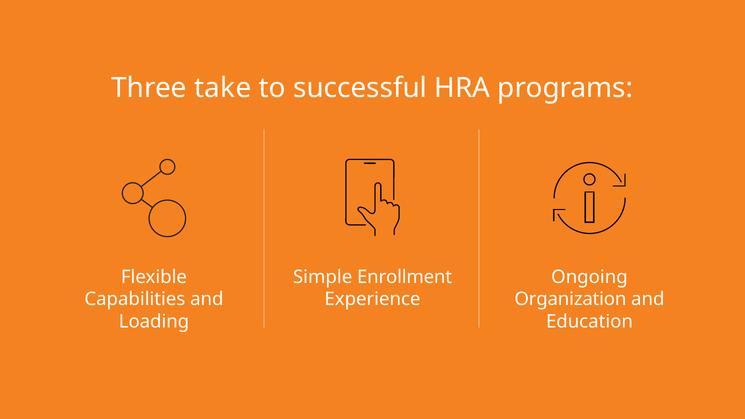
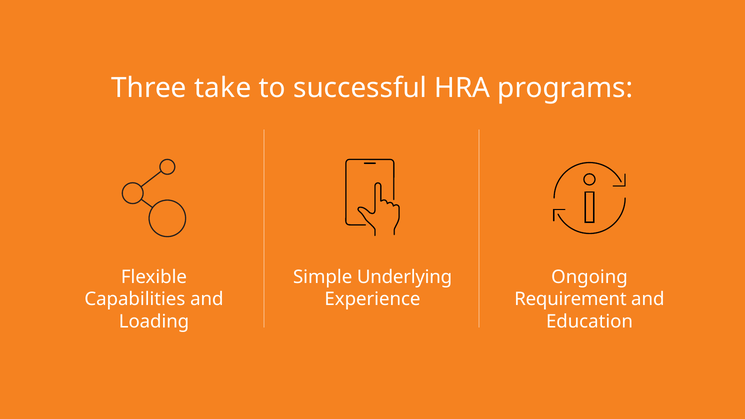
Enrollment: Enrollment -> Underlying
Organization: Organization -> Requirement
